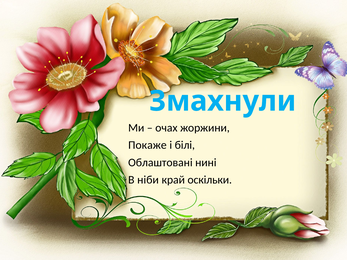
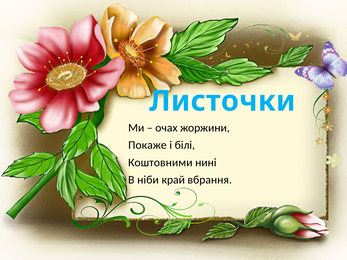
Змахнули: Змахнули -> Листочки
Облаштовані: Облаштовані -> Коштовними
оскільки: оскільки -> вбрання
